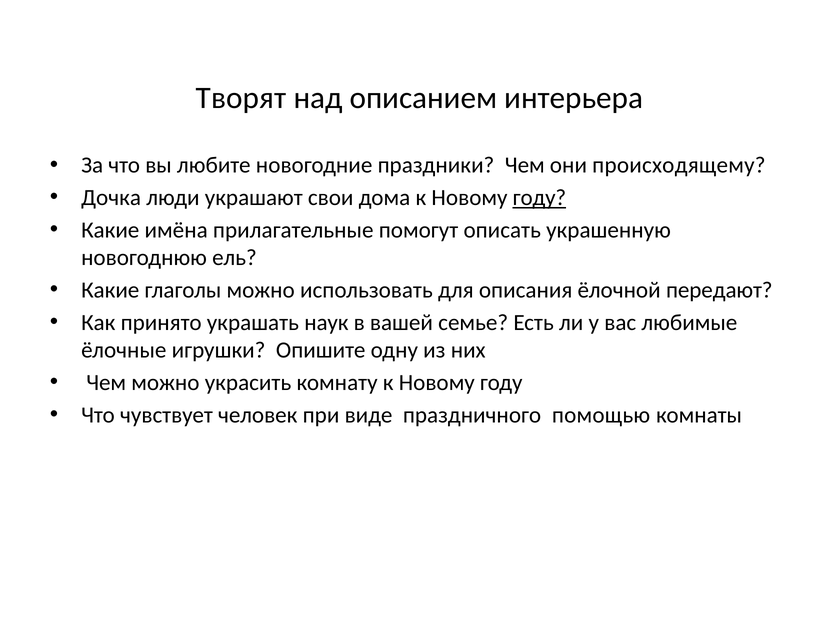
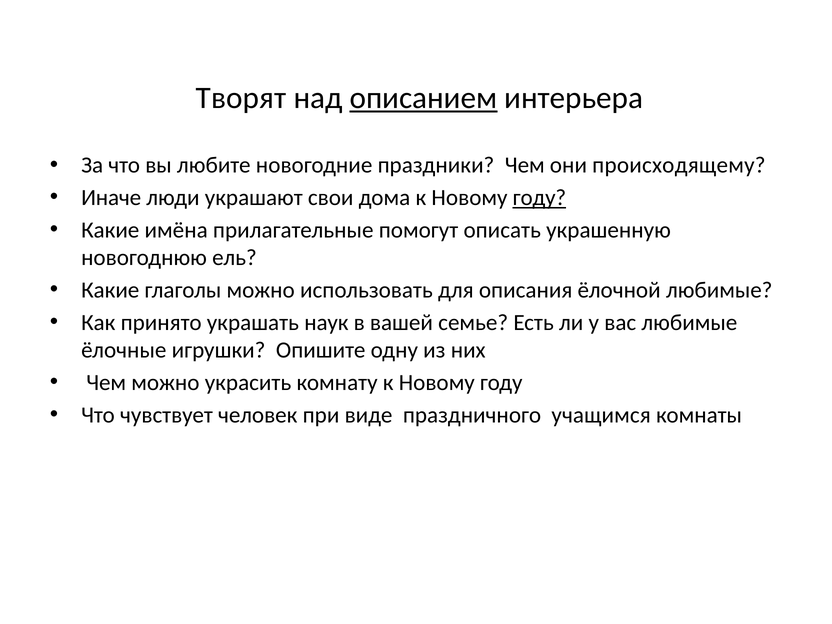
описанием underline: none -> present
Дочка: Дочка -> Иначе
ёлочной передают: передают -> любимые
помощью: помощью -> учащимся
